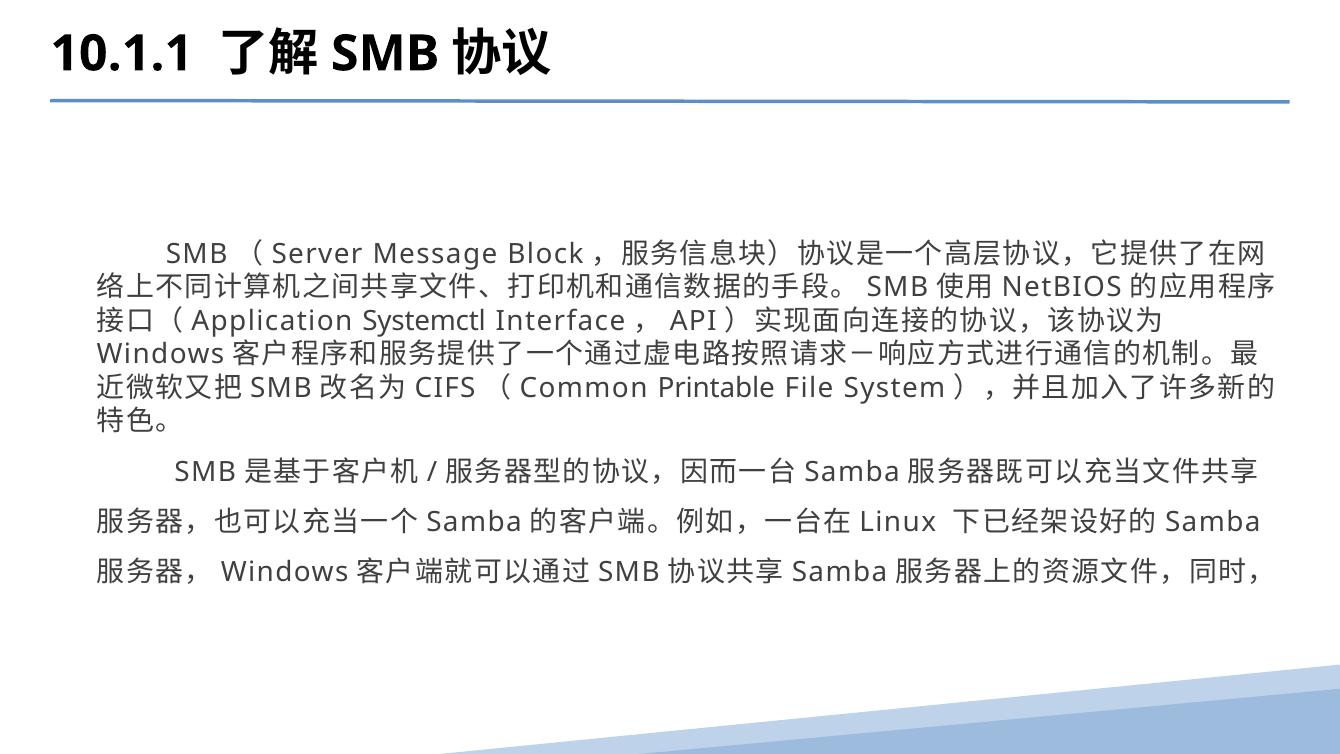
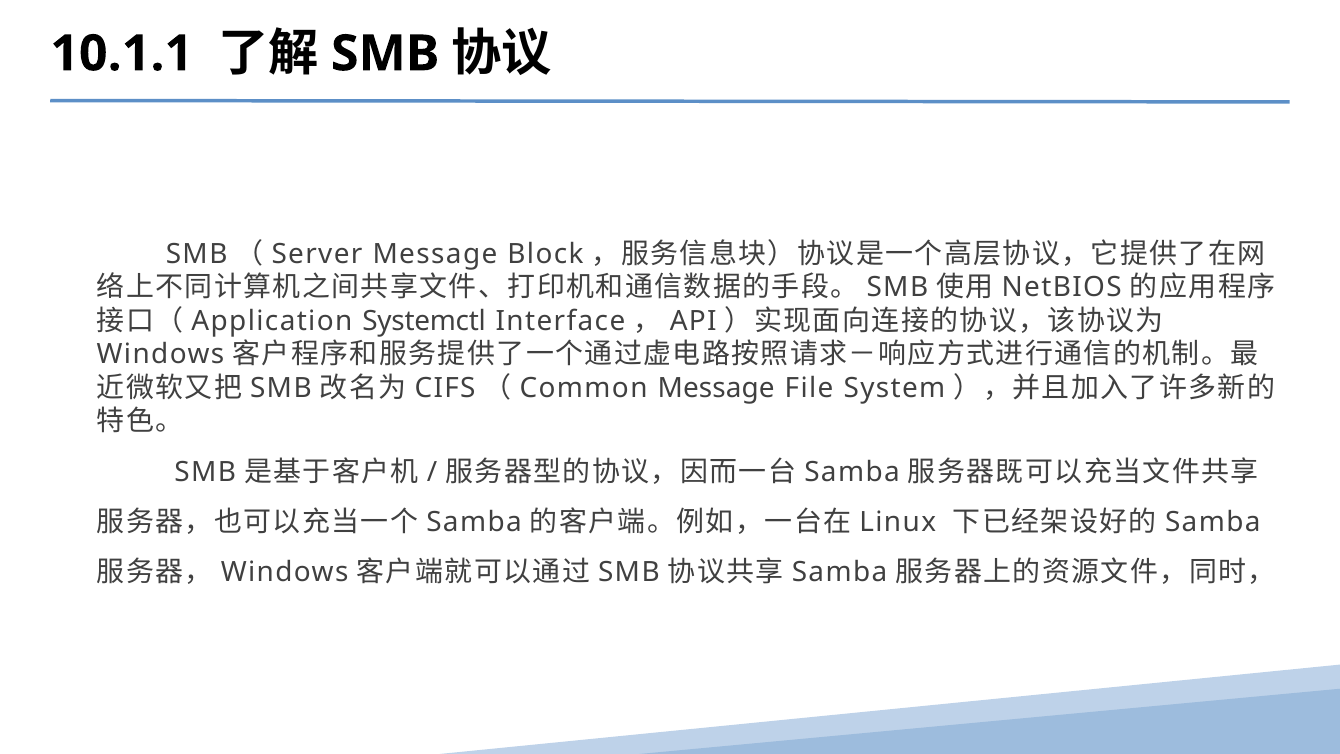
Printable at (716, 388): Printable -> Message
